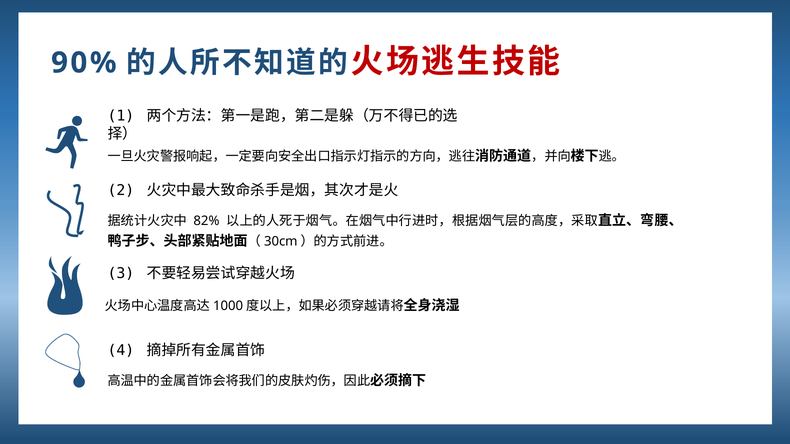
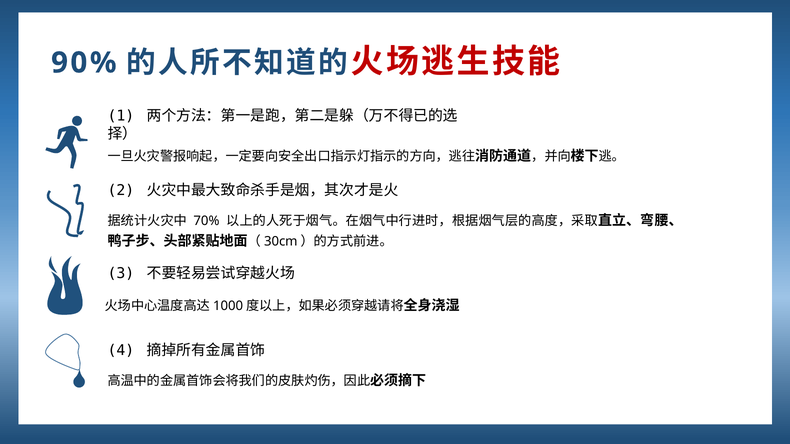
82%: 82% -> 70%
